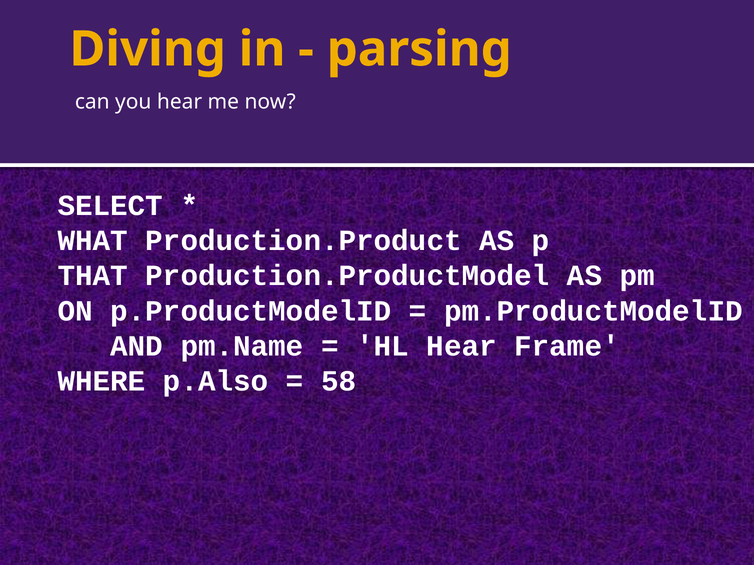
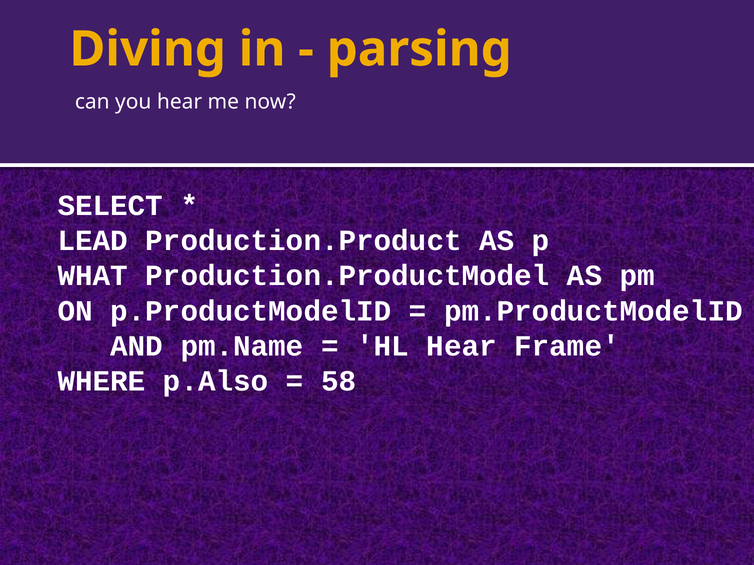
WHAT: WHAT -> LEAD
THAT: THAT -> WHAT
